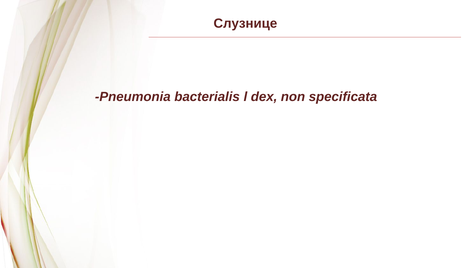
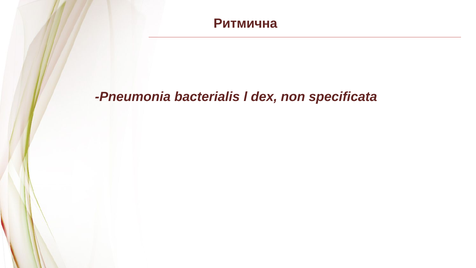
Слузнице: Слузнице -> Ритмична
